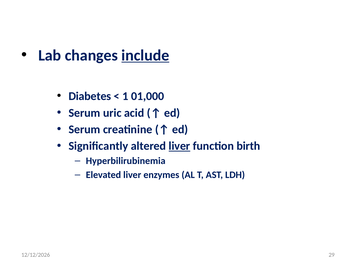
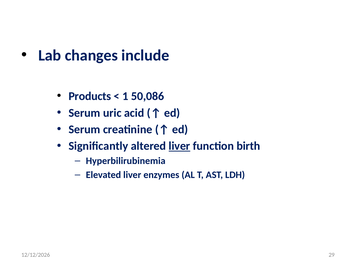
include underline: present -> none
Diabetes: Diabetes -> Products
01,000: 01,000 -> 50,086
